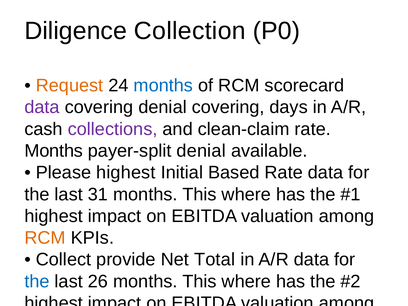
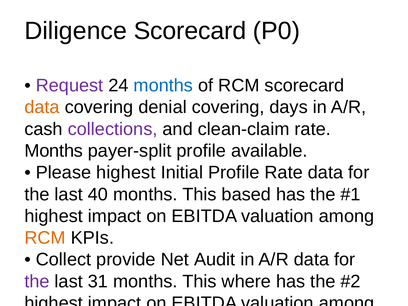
Diligence Collection: Collection -> Scorecard
Request colour: orange -> purple
data at (42, 107) colour: purple -> orange
payer-split denial: denial -> profile
Initial Based: Based -> Profile
31: 31 -> 40
where at (246, 194): where -> based
Total: Total -> Audit
the at (37, 281) colour: blue -> purple
26: 26 -> 31
